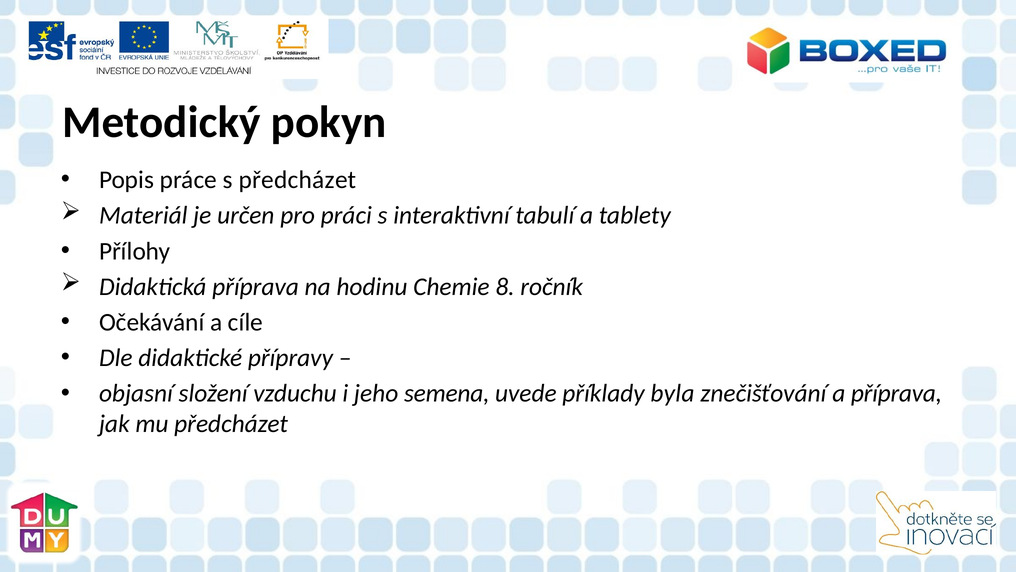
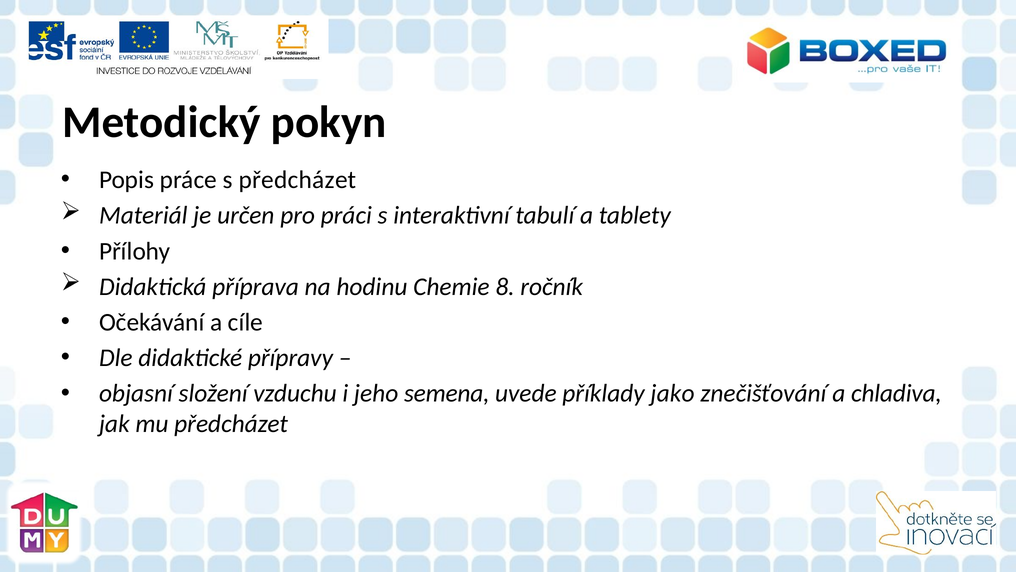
byla: byla -> jako
a příprava: příprava -> chladiva
